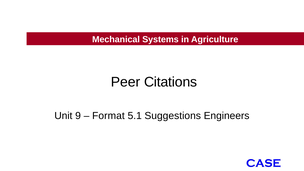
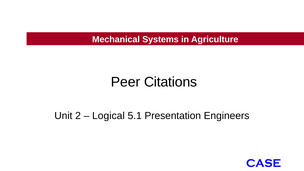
9: 9 -> 2
Format: Format -> Logical
Suggestions: Suggestions -> Presentation
